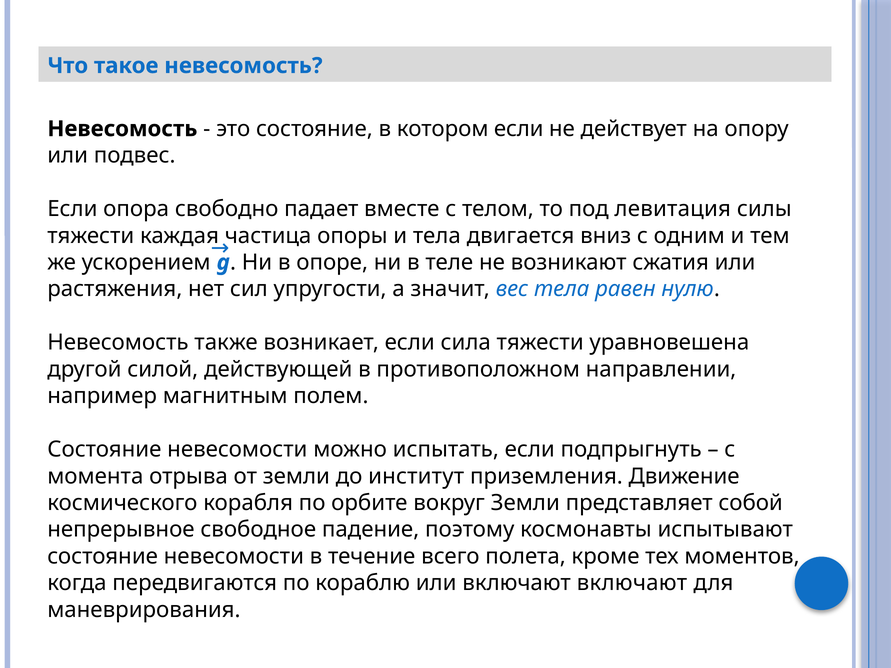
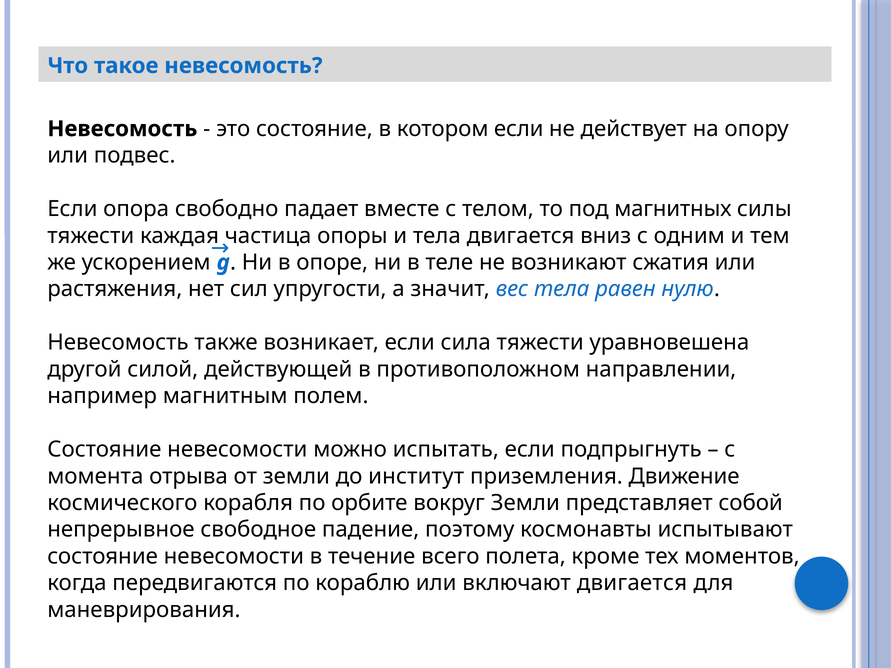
левитация: левитация -> магнитных
включают включают: включают -> двигается
